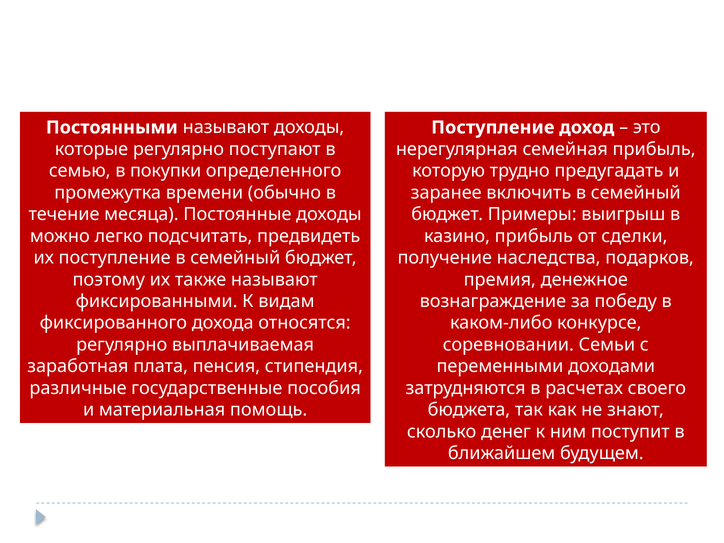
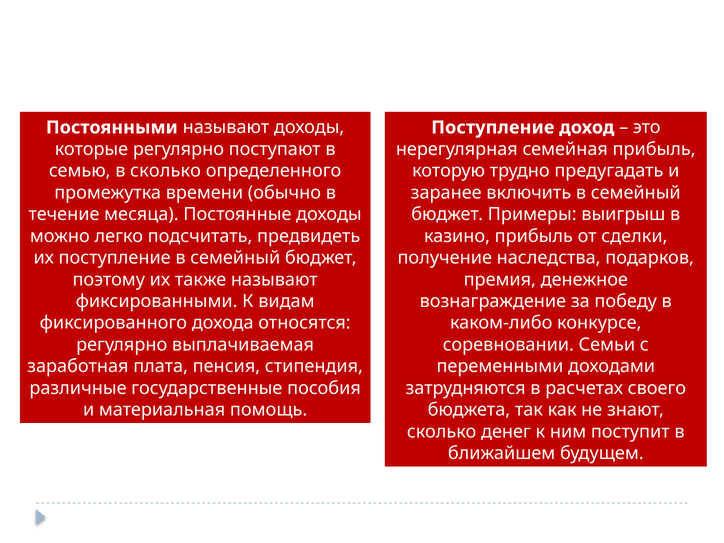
в покупки: покупки -> сколько
